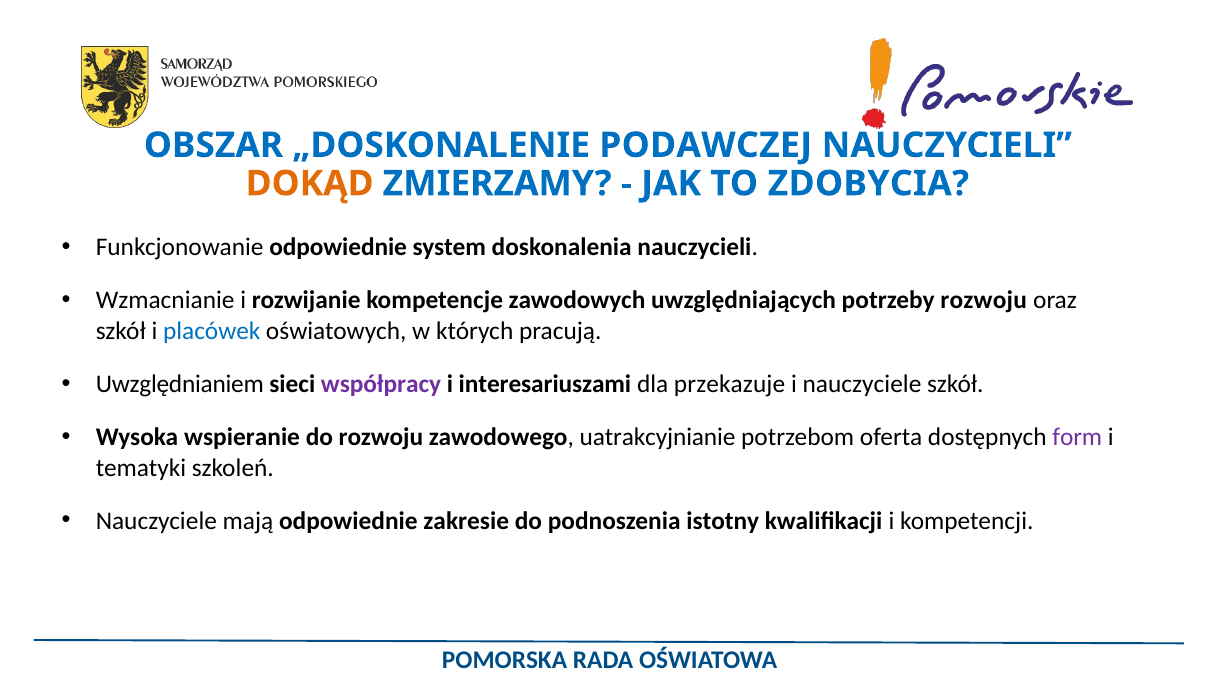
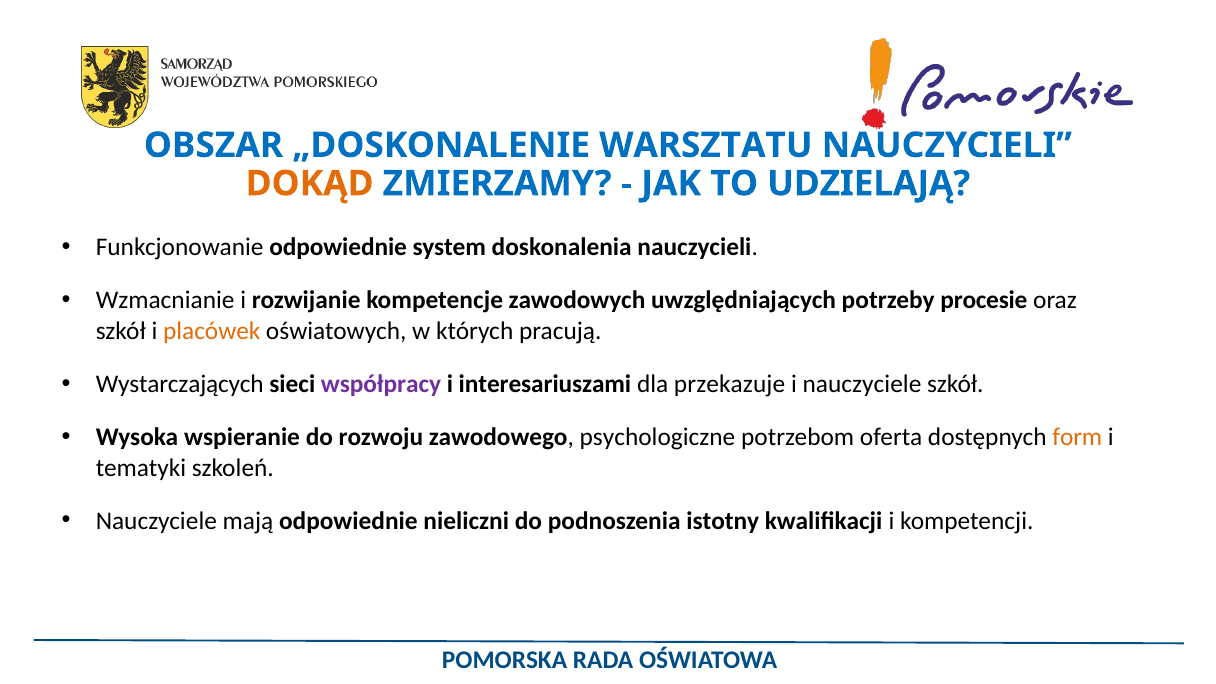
PODAWCZEJ: PODAWCZEJ -> WARSZTATU
ZDOBYCIA: ZDOBYCIA -> UDZIELAJĄ
potrzeby rozwoju: rozwoju -> procesie
placówek colour: blue -> orange
Uwzględnianiem: Uwzględnianiem -> Wystarczających
uatrakcyjnianie: uatrakcyjnianie -> psychologiczne
form colour: purple -> orange
zakresie: zakresie -> nieliczni
